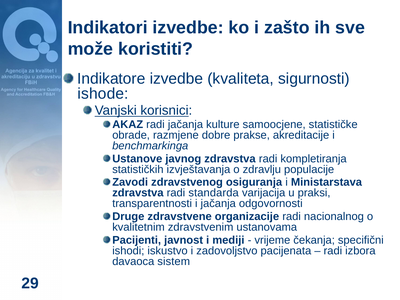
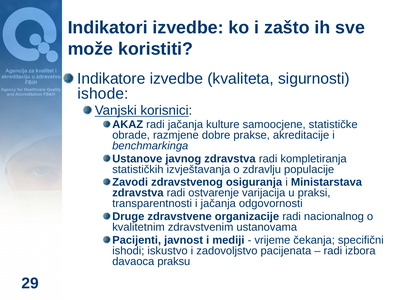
standarda: standarda -> ostvarenje
sistem: sistem -> praksu
